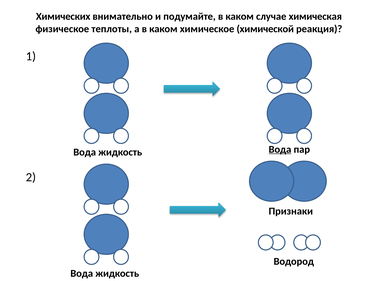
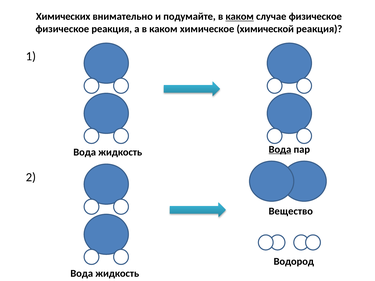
каком at (240, 17) underline: none -> present
случае химическая: химическая -> физическое
физическое теплоты: теплоты -> реакция
Признаки: Признаки -> Вещество
